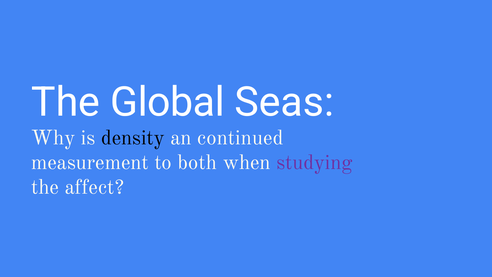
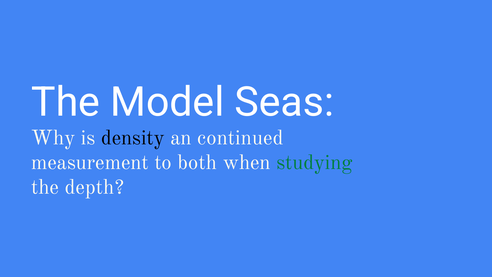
Global: Global -> Model
studying colour: purple -> green
affect: affect -> depth
